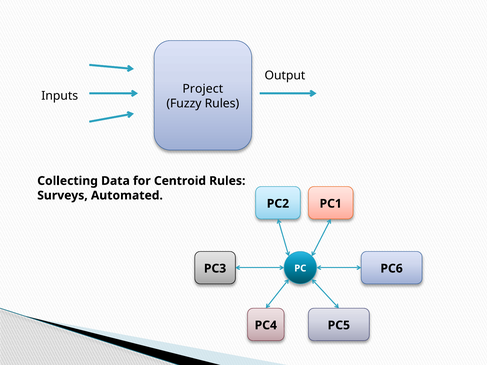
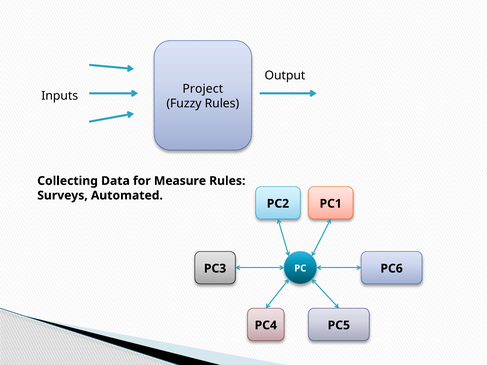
Centroid: Centroid -> Measure
